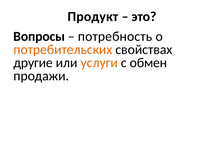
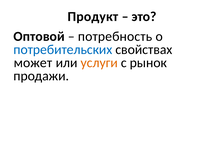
Вопросы: Вопросы -> Оптовой
потребительских colour: orange -> blue
другие: другие -> может
обмен: обмен -> рынок
